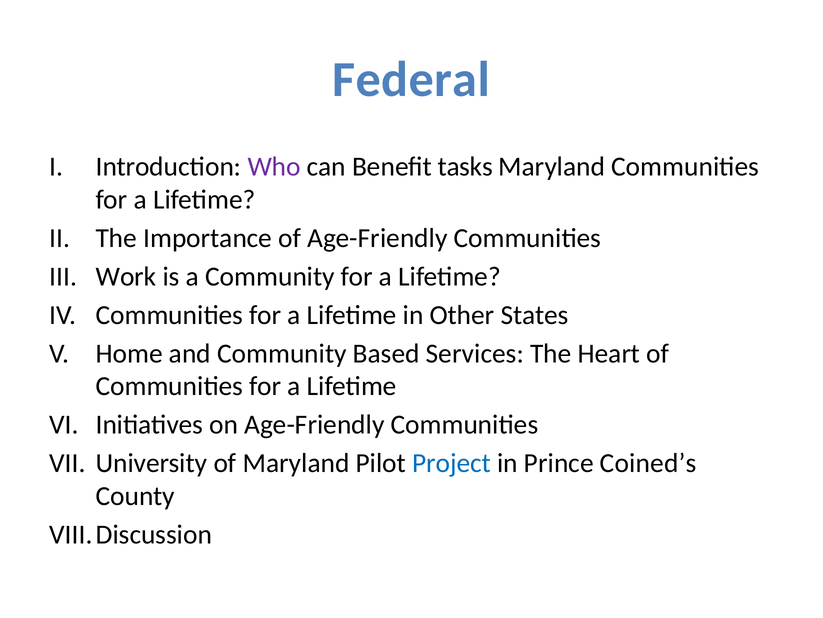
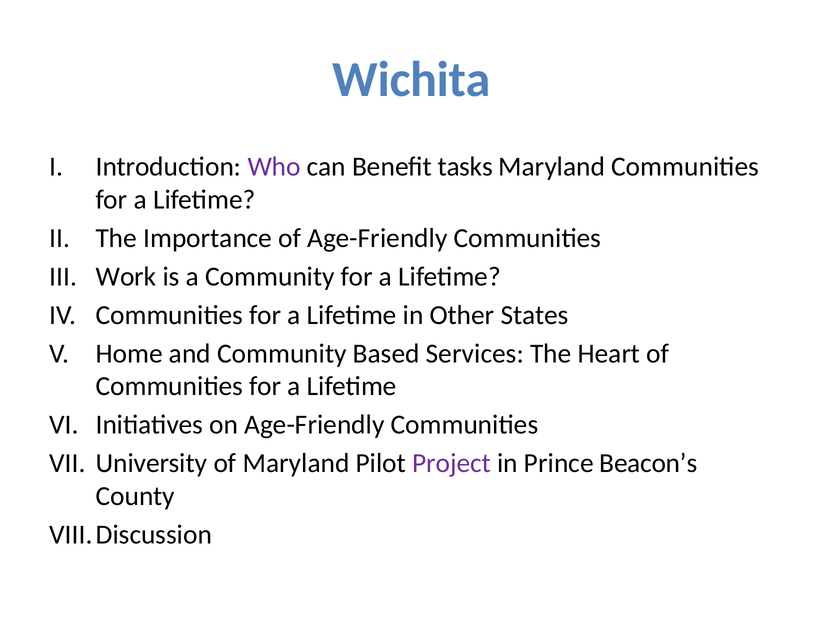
Federal: Federal -> Wichita
Project colour: blue -> purple
Coined’s: Coined’s -> Beacon’s
